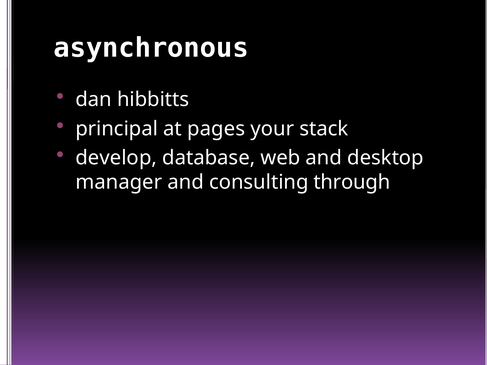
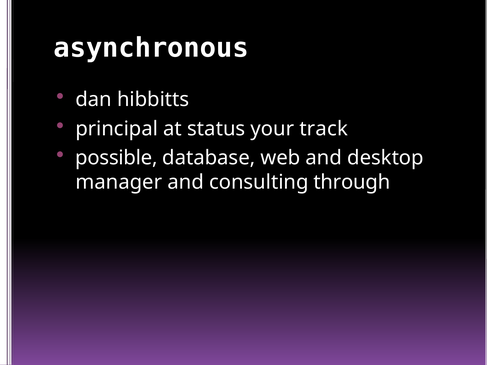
pages: pages -> status
stack: stack -> track
develop: develop -> possible
